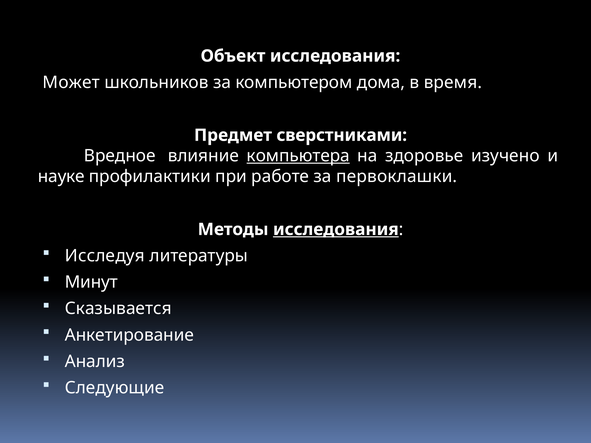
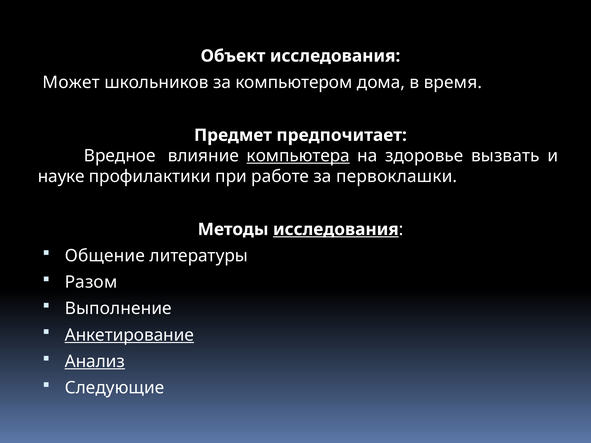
сверстниками: сверстниками -> предпочитает
изучено: изучено -> вызвать
Исследуя: Исследуя -> Общение
Минут: Минут -> Разом
Сказывается: Сказывается -> Выполнение
Анкетирование underline: none -> present
Анализ underline: none -> present
